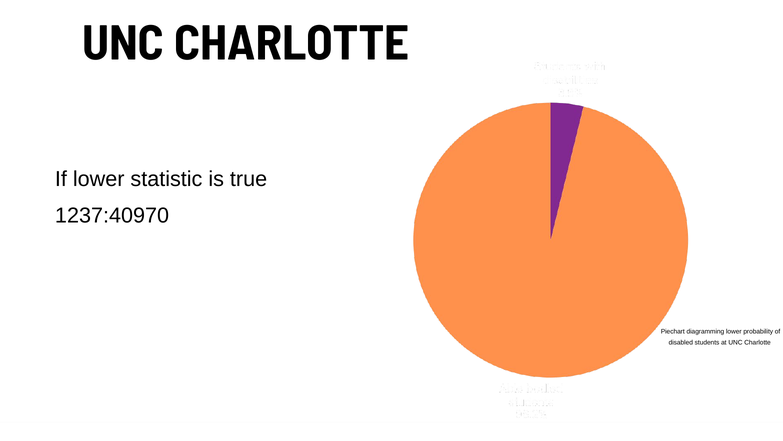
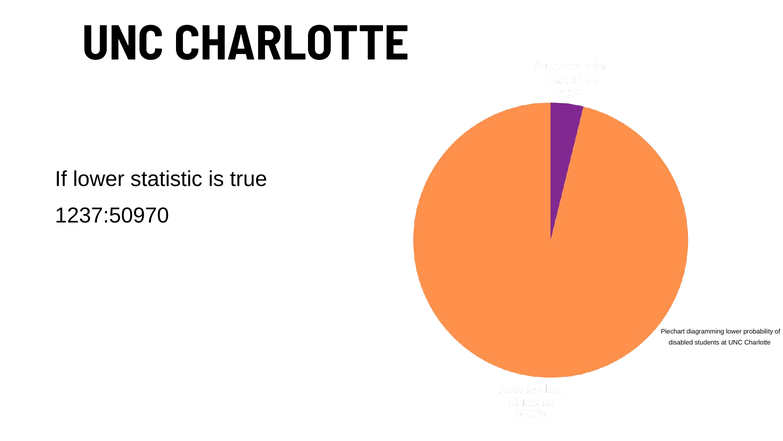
1237:40970: 1237:40970 -> 1237:50970
